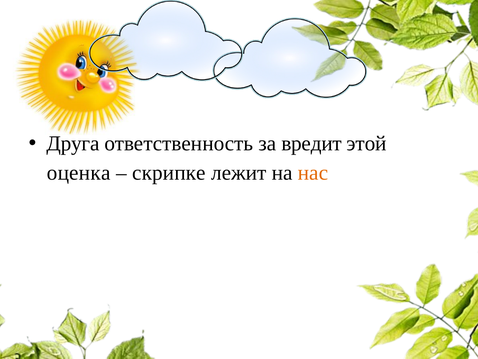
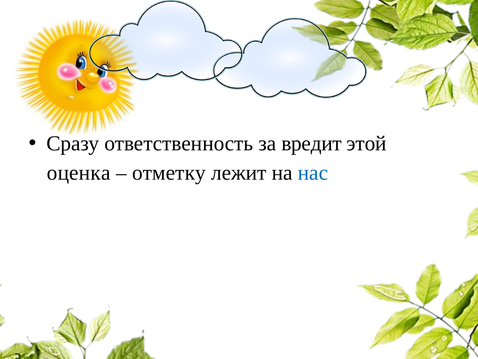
Друга: Друга -> Сразу
скрипке: скрипке -> отметку
нас colour: orange -> blue
